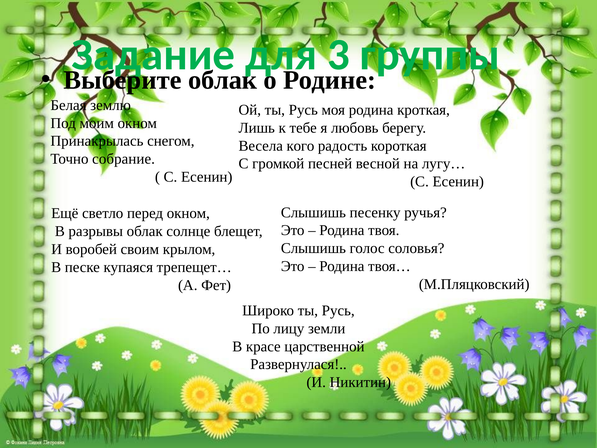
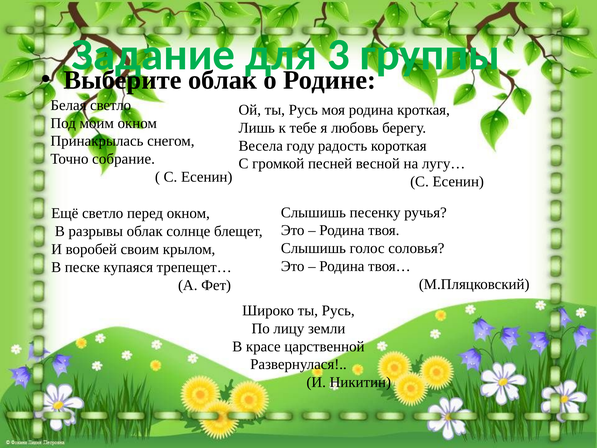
Белая землю: землю -> светло
кого: кого -> году
